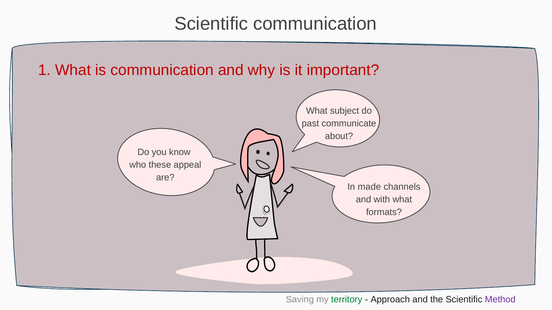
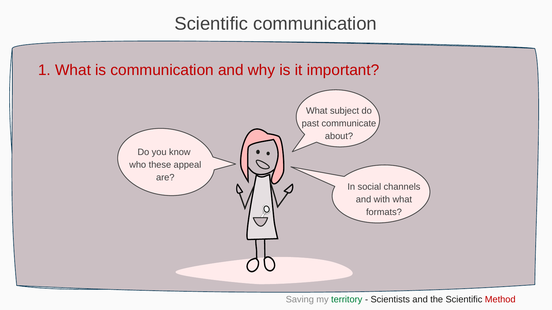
made: made -> social
Approach: Approach -> Scientists
Method colour: purple -> red
